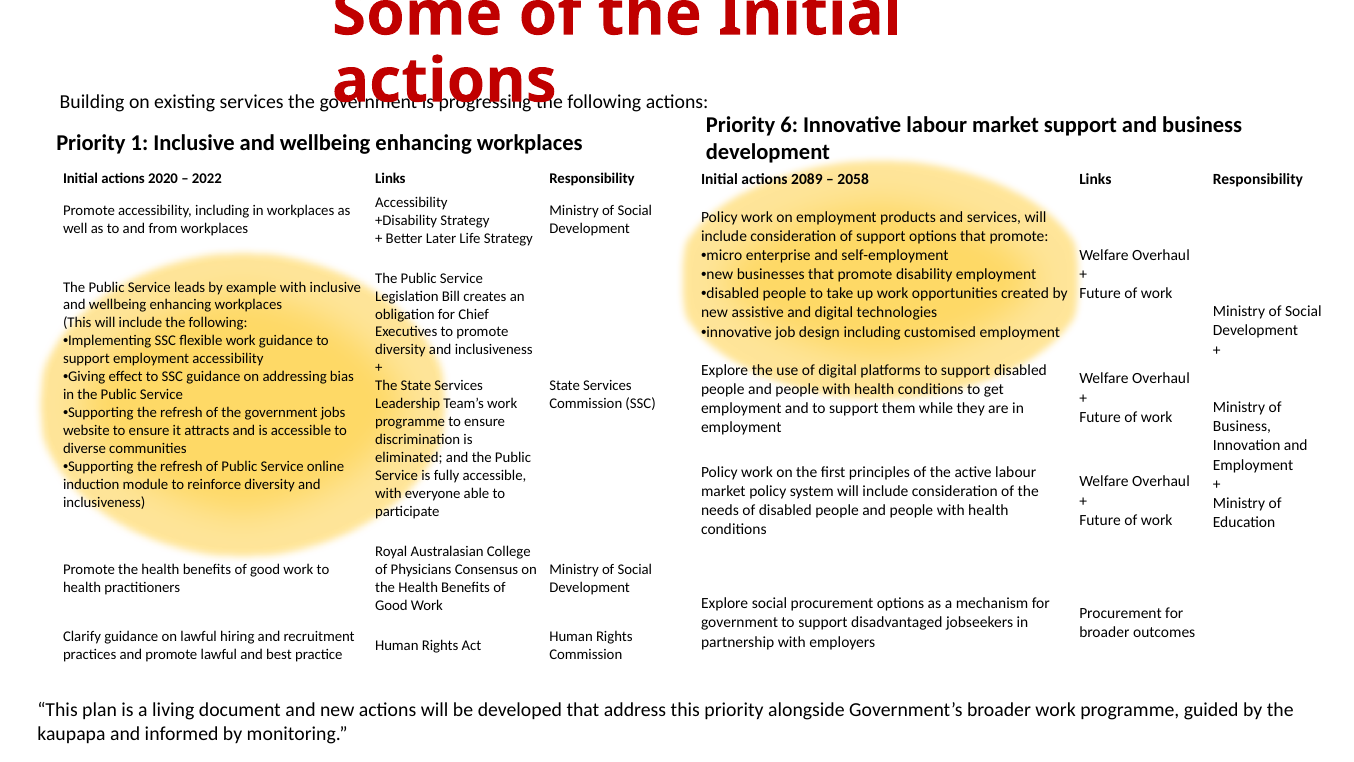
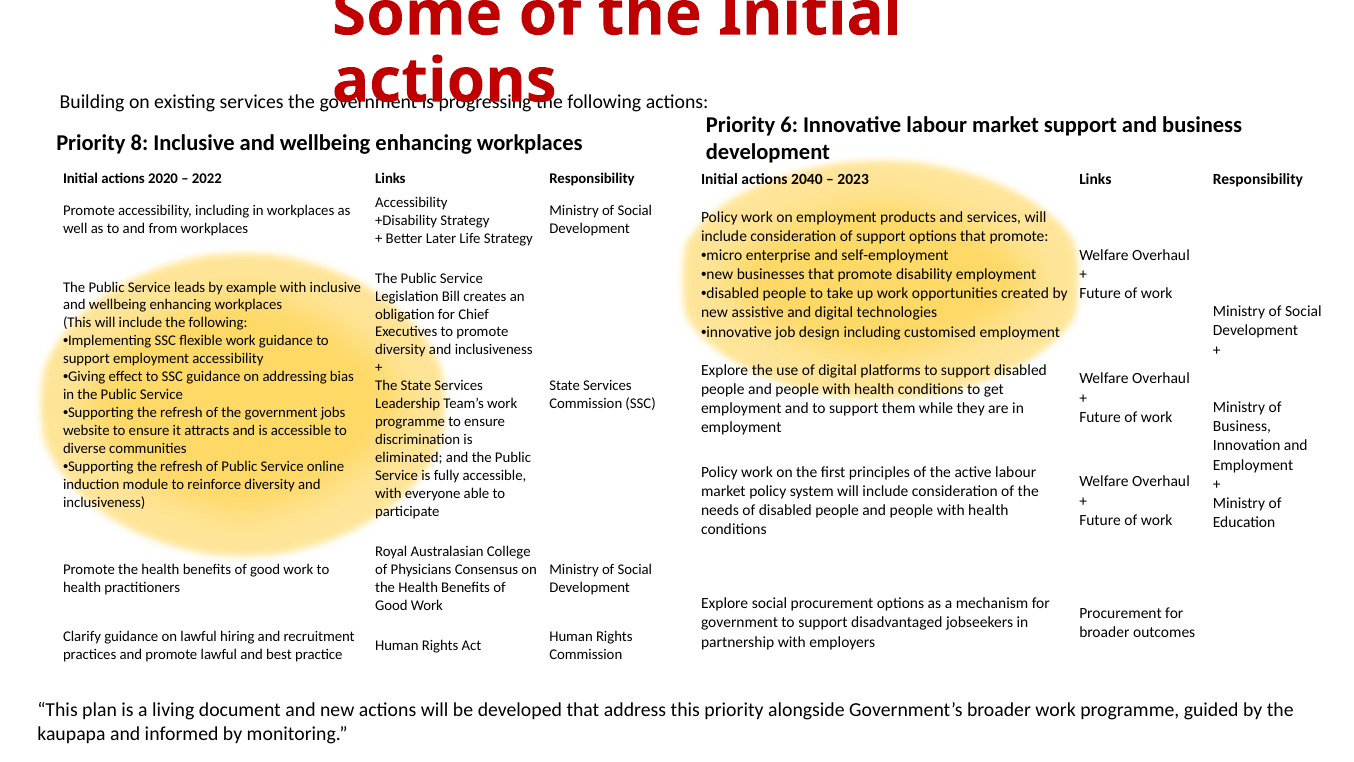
1: 1 -> 8
2089: 2089 -> 2040
2058: 2058 -> 2023
